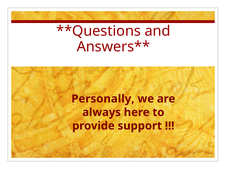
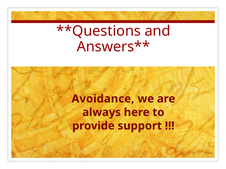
Personally: Personally -> Avoidance
